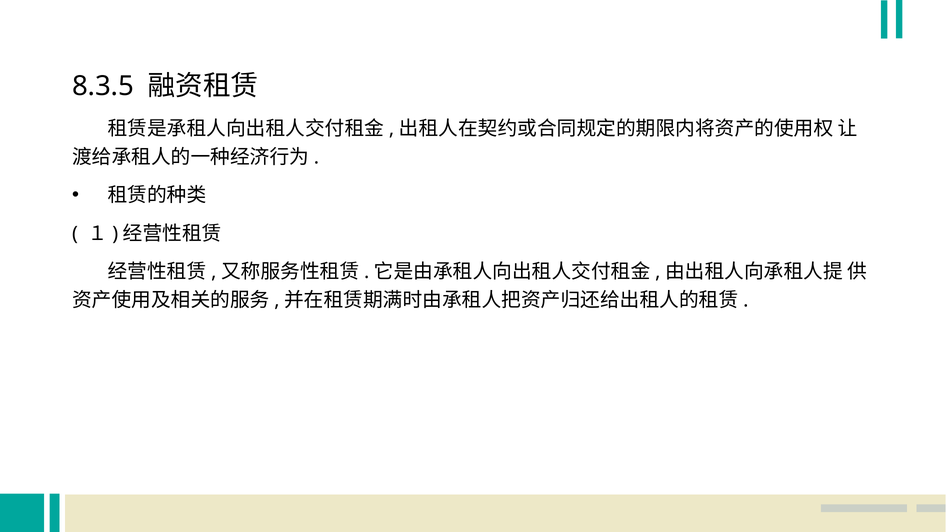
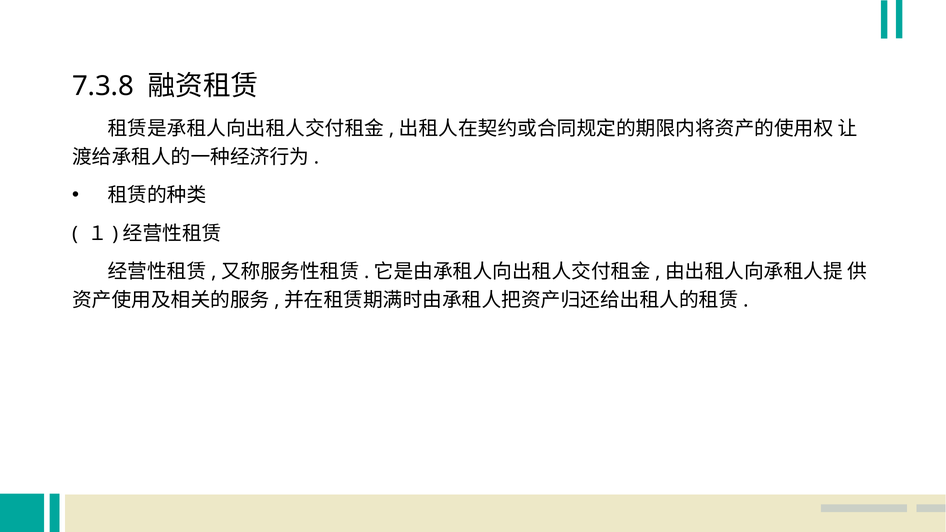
8.3.5: 8.3.5 -> 7.3.8
